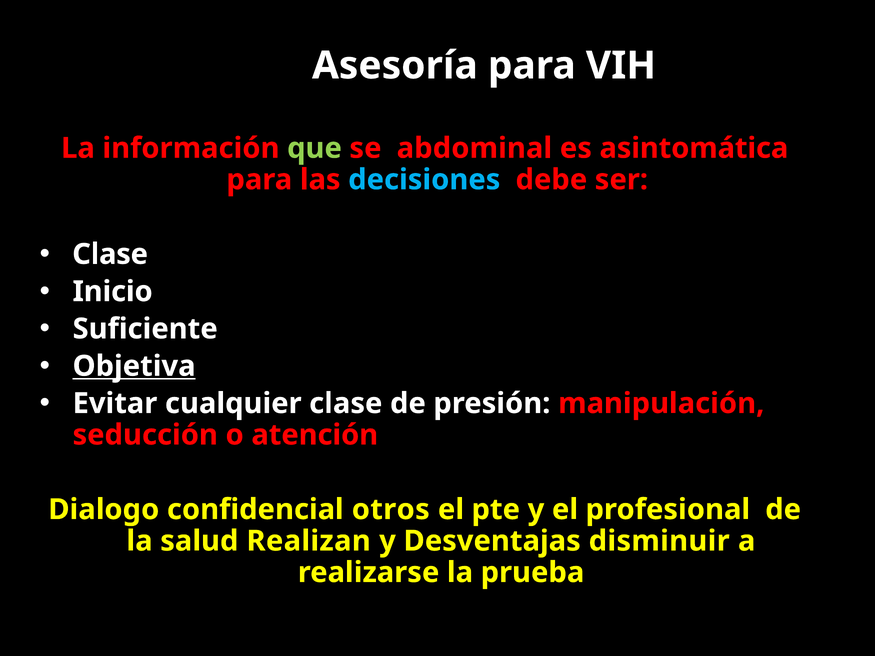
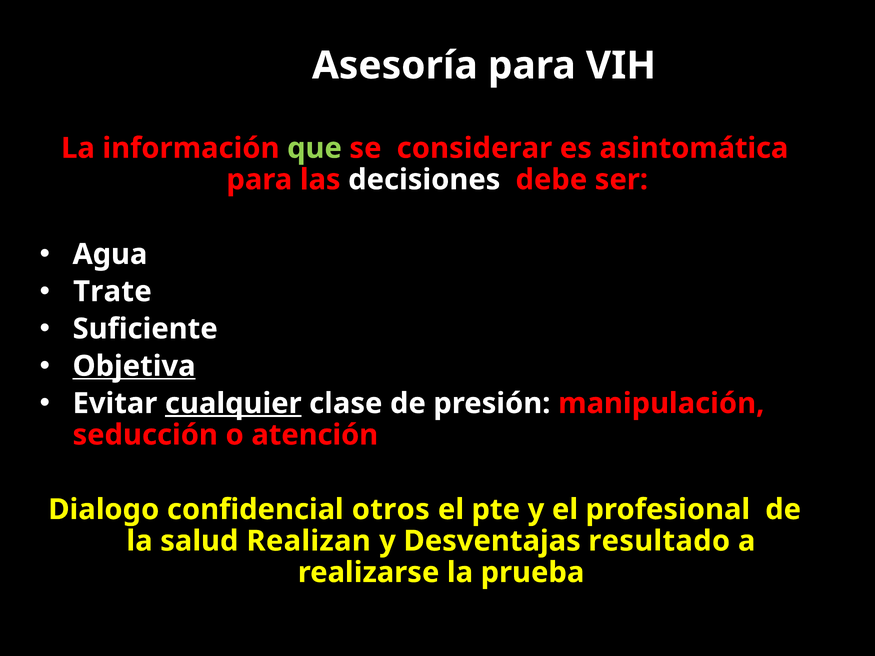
abdominal: abdominal -> considerar
decisiones colour: light blue -> white
Clase at (110, 254): Clase -> Agua
Inicio: Inicio -> Trate
cualquier underline: none -> present
disminuir: disminuir -> resultado
